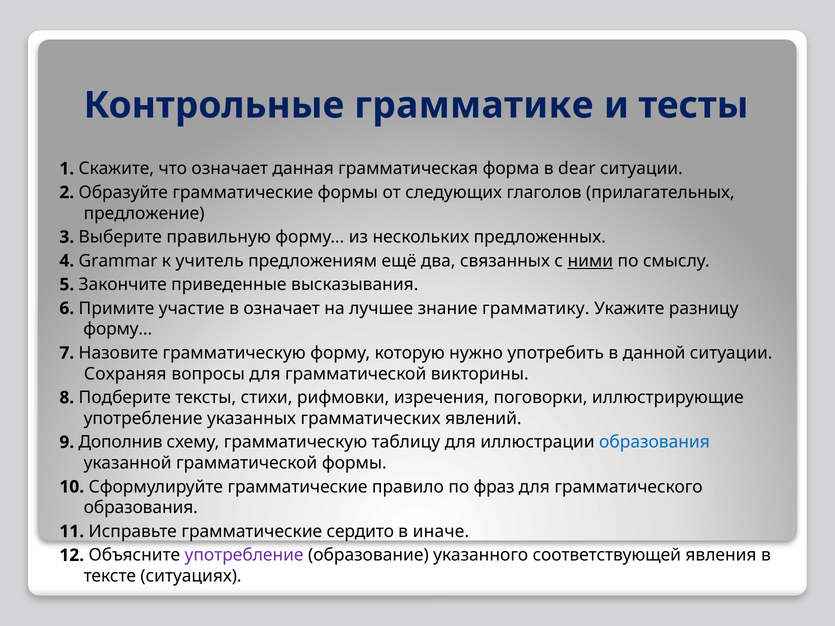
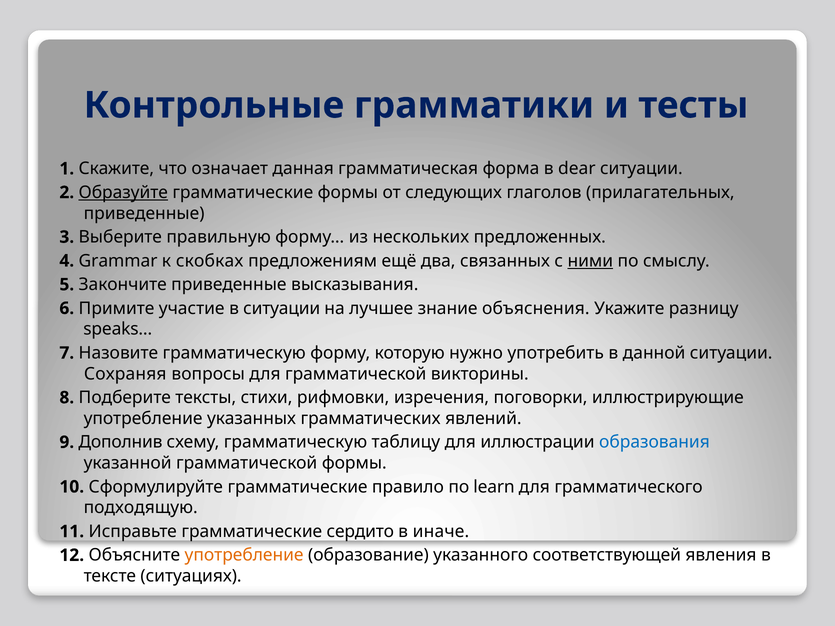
грамматике: грамматике -> грамматики
Образуйте underline: none -> present
предложение at (144, 213): предложение -> приведенные
учитель: учитель -> скобках
в означает: означает -> ситуации
грамматику: грамматику -> объяснения
форму… at (118, 329): форму… -> speaks…
фраз: фраз -> learn
образования at (141, 508): образования -> подходящую
употребление at (244, 555) colour: purple -> orange
